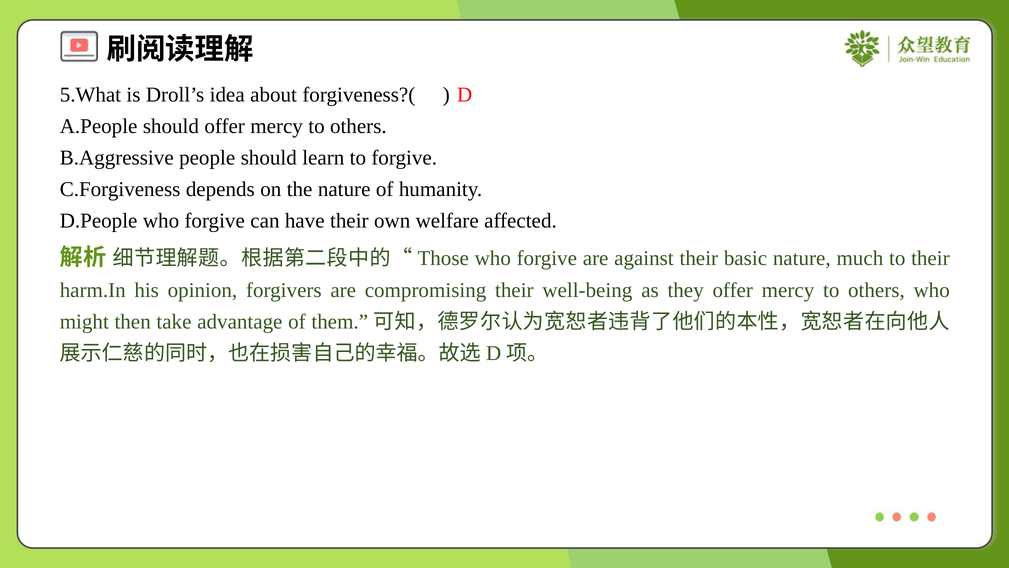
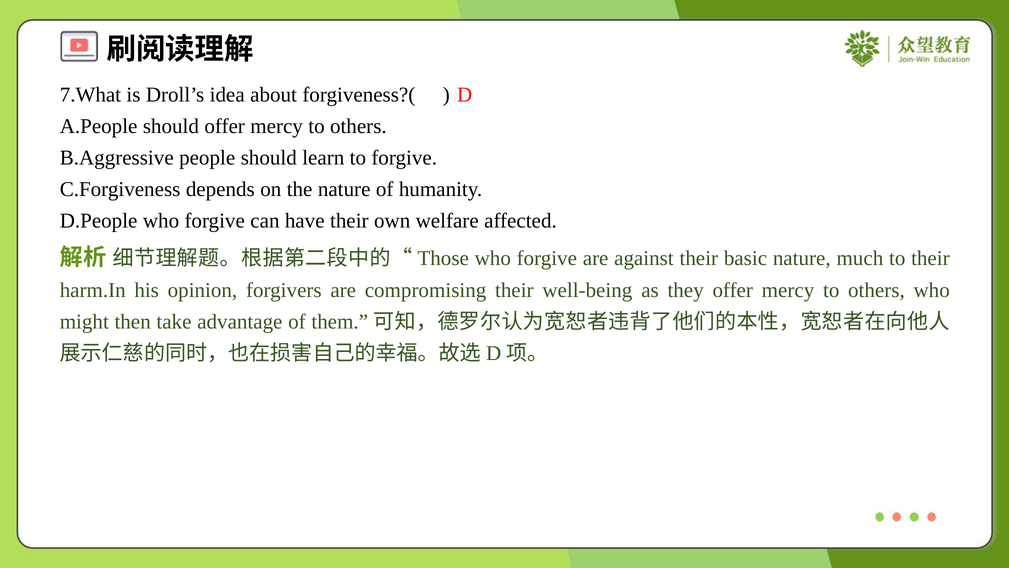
5.What: 5.What -> 7.What
